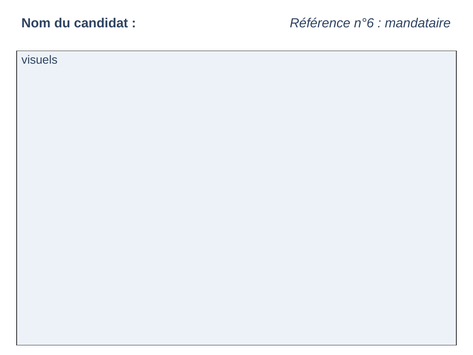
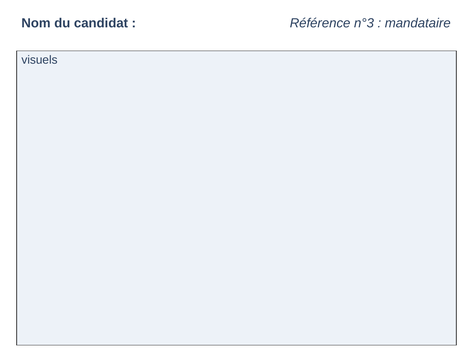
n°6: n°6 -> n°3
